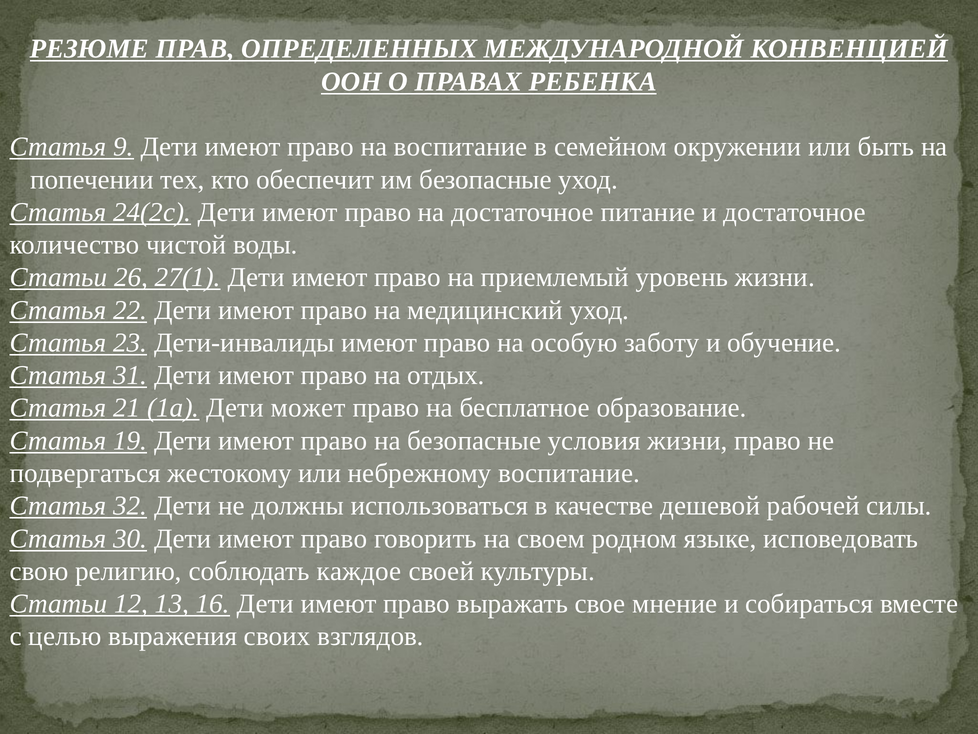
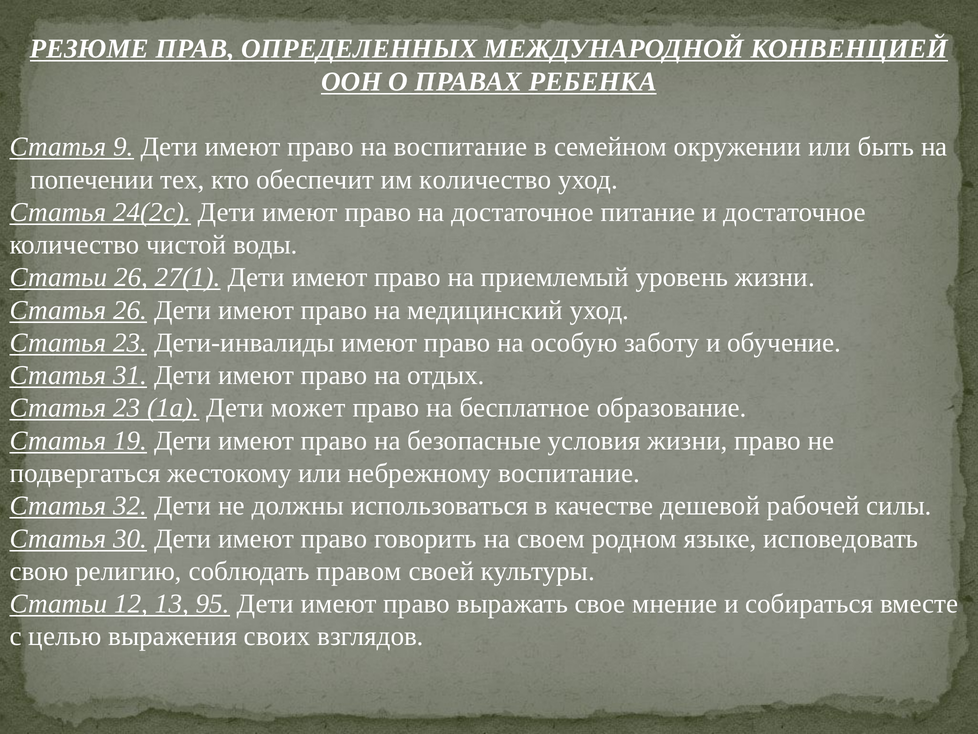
им безопасные: безопасные -> количество
Статья 22: 22 -> 26
21 at (127, 408): 21 -> 23
каждое: каждое -> правом
16: 16 -> 95
